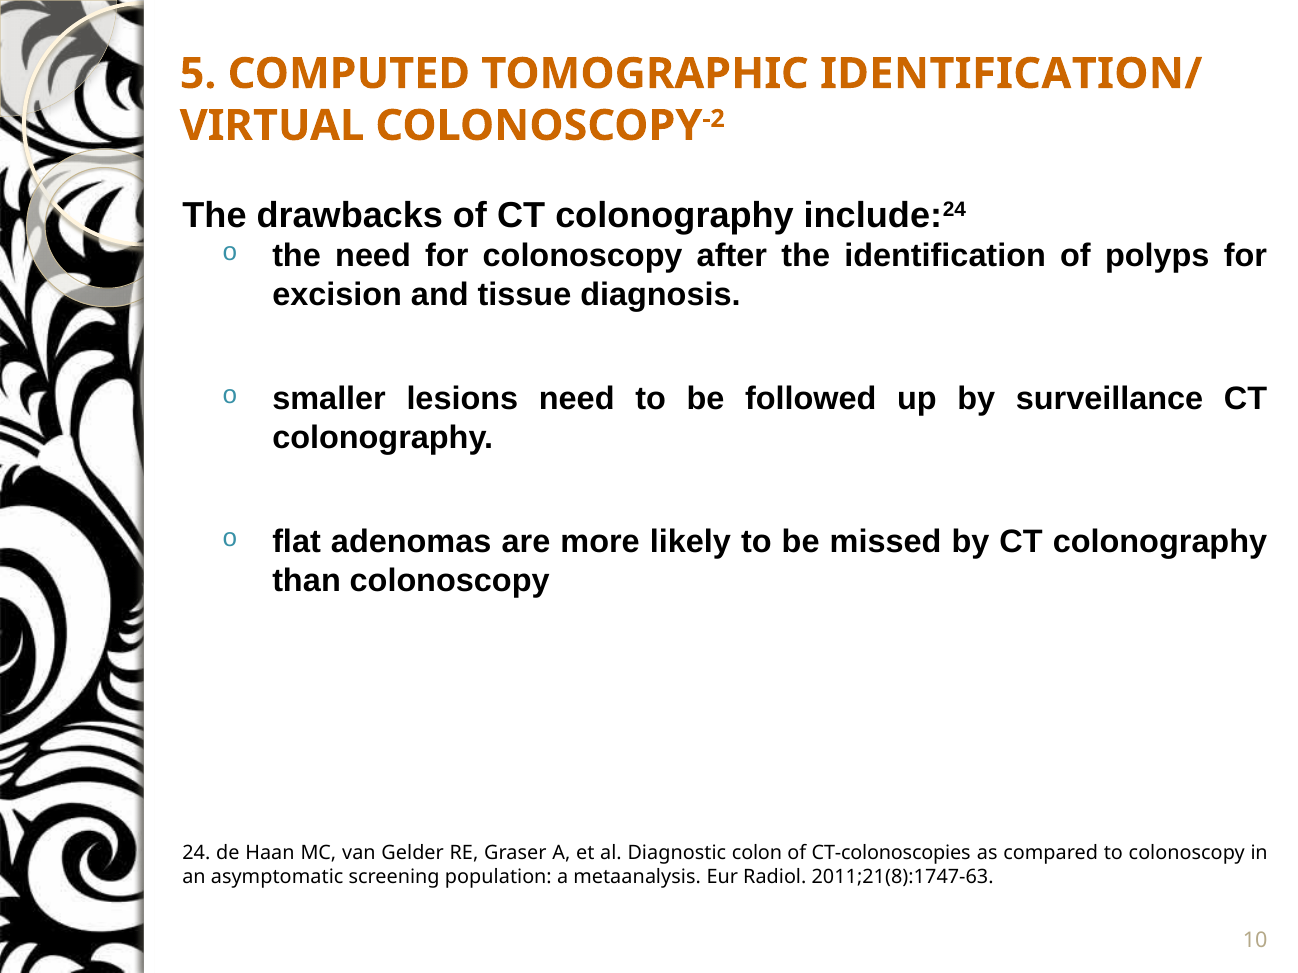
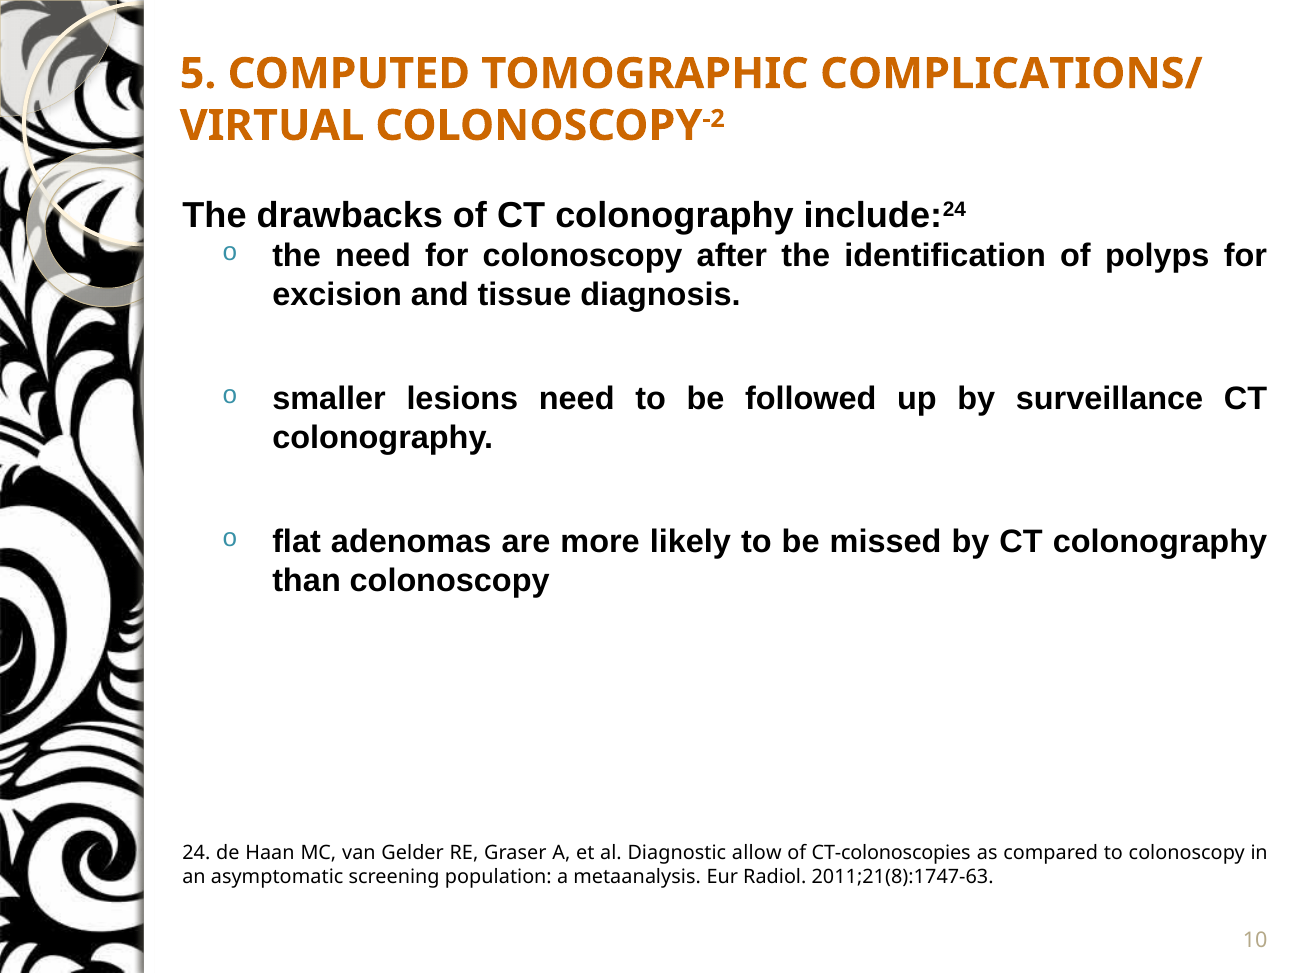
IDENTIFICATION/: IDENTIFICATION/ -> COMPLICATIONS/
colon: colon -> allow
